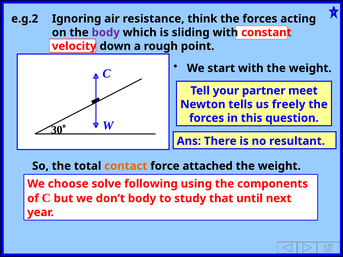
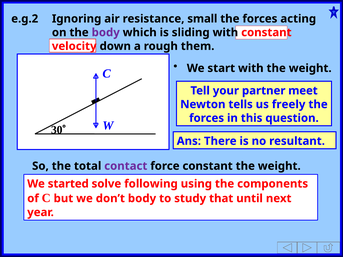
think: think -> small
point: point -> them
contact colour: orange -> purple
force attached: attached -> constant
choose: choose -> started
